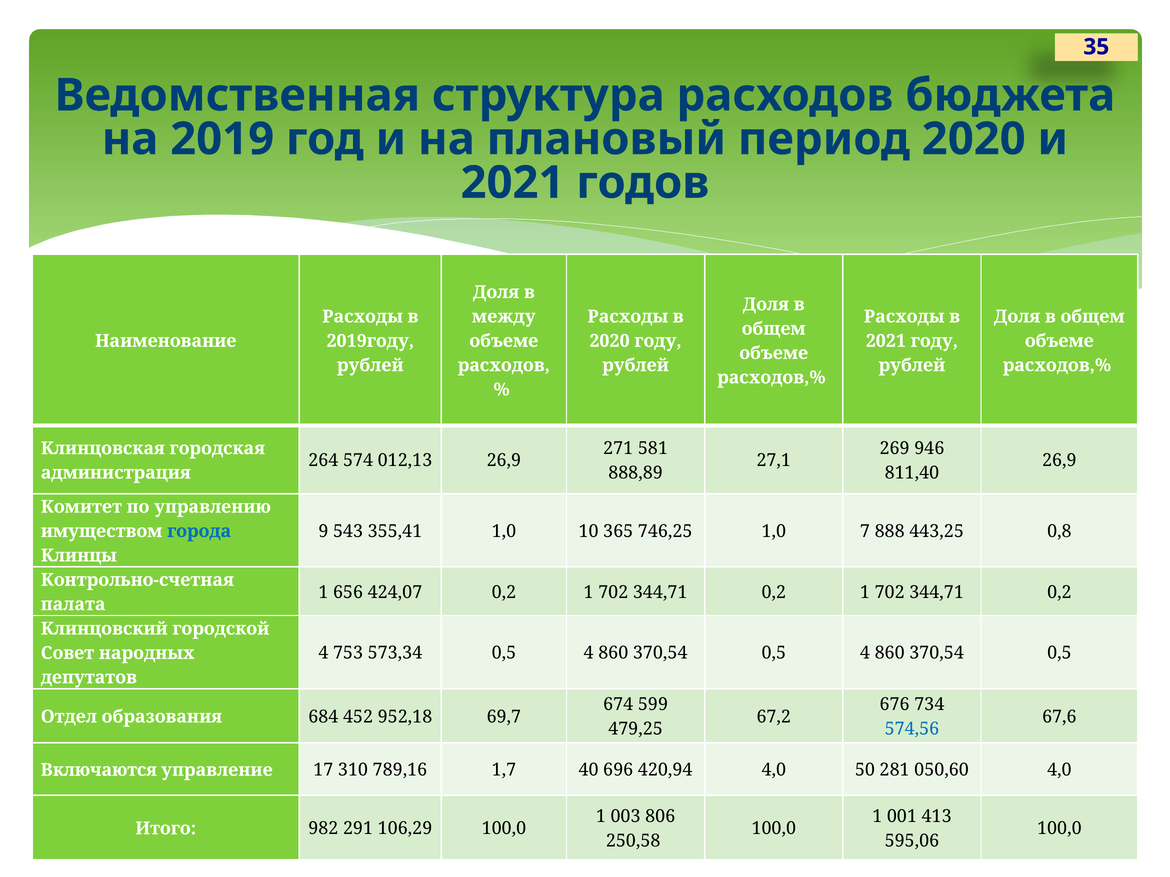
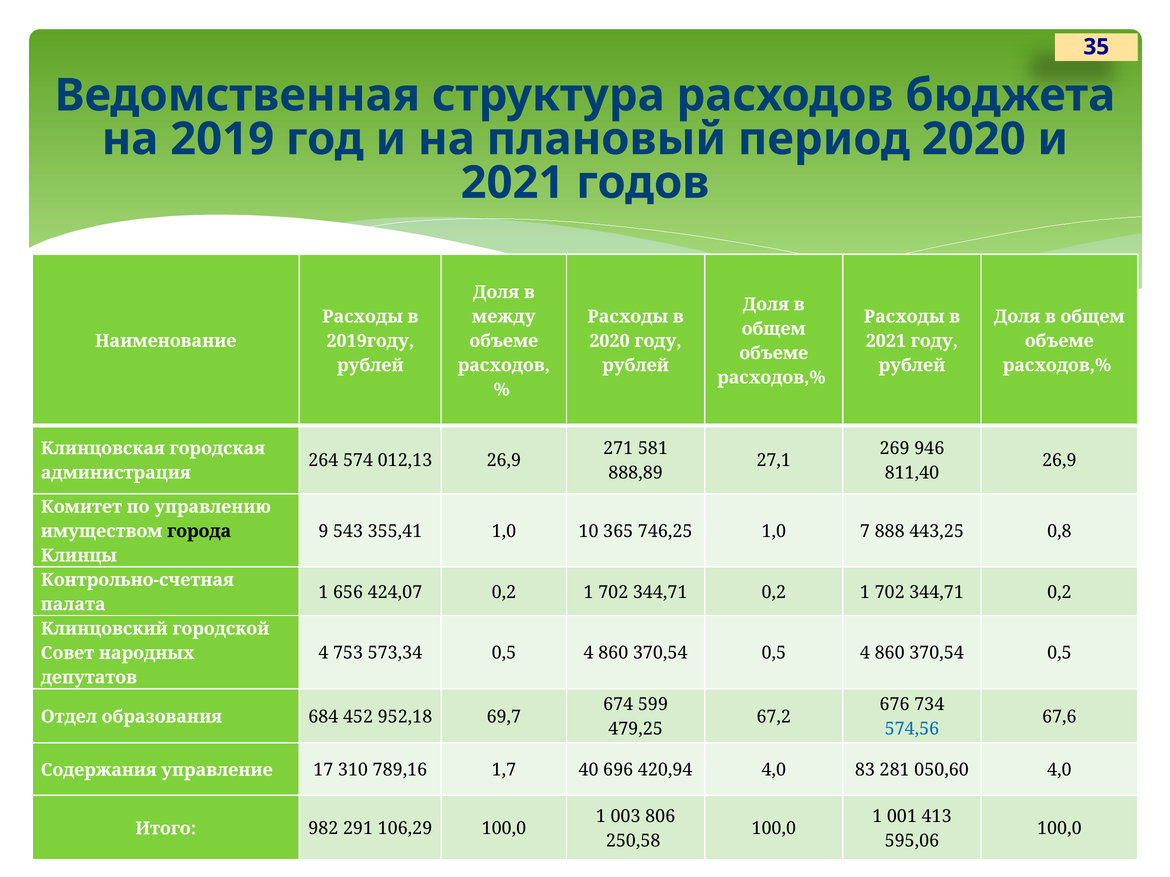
города colour: blue -> black
Включаются: Включаются -> Содержания
50: 50 -> 83
